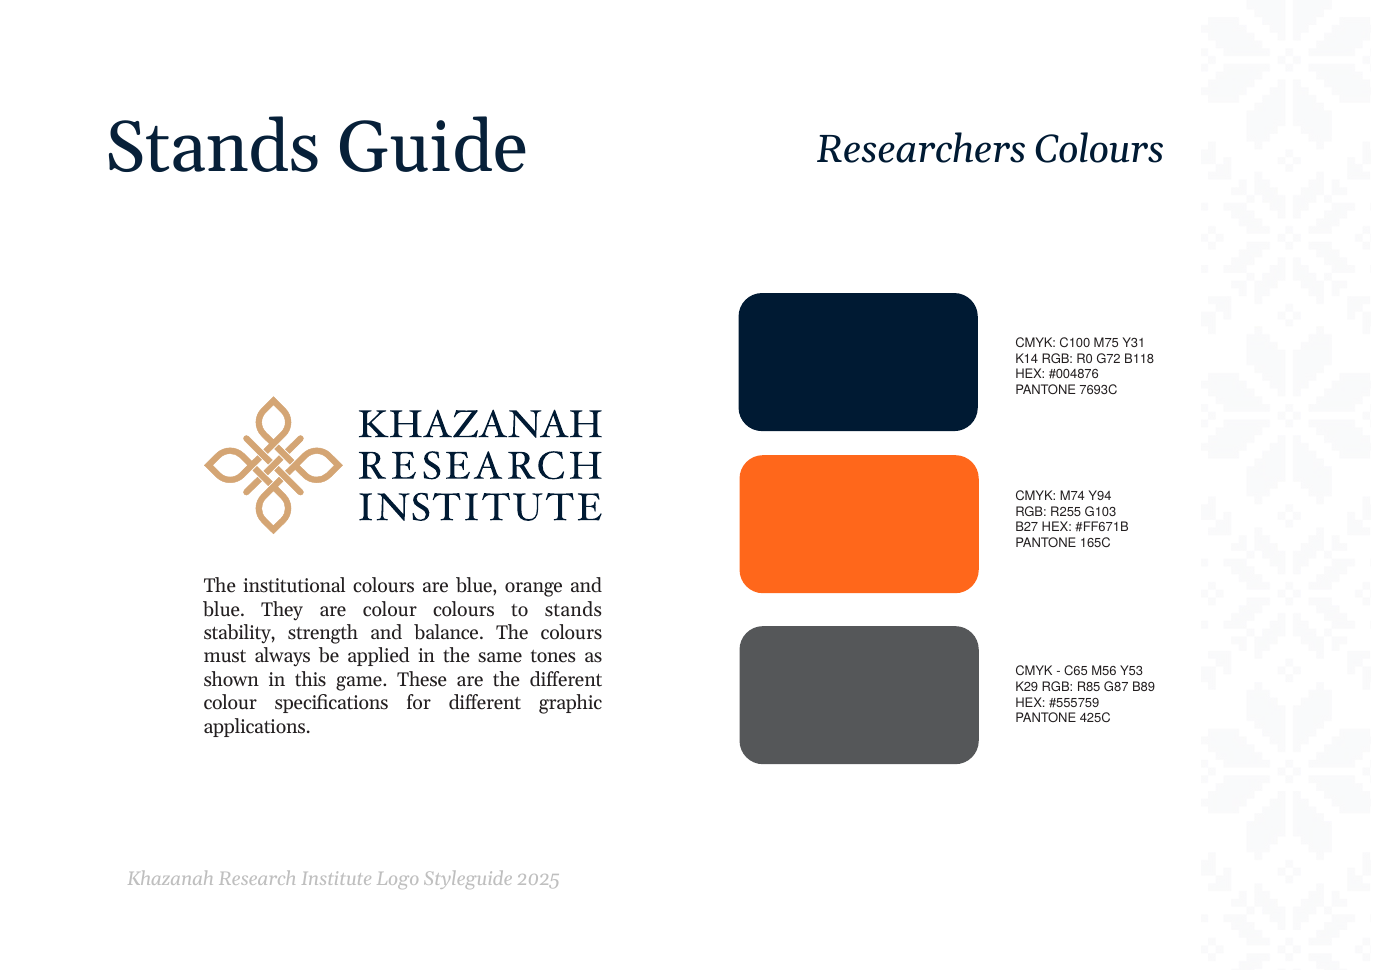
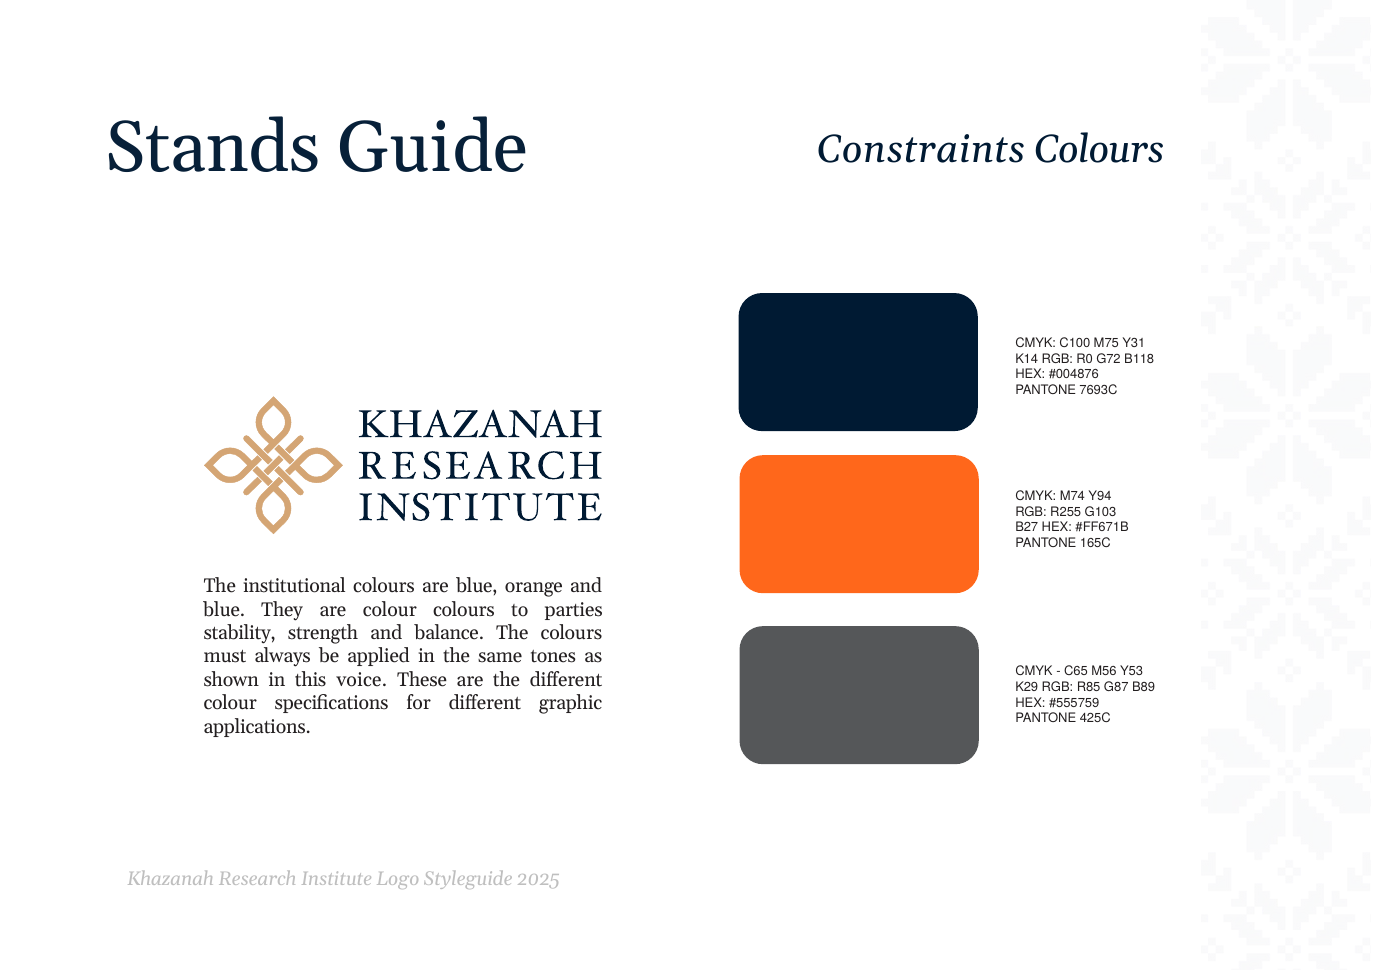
Researchers: Researchers -> Constraints
to stands: stands -> parties
game: game -> voice
